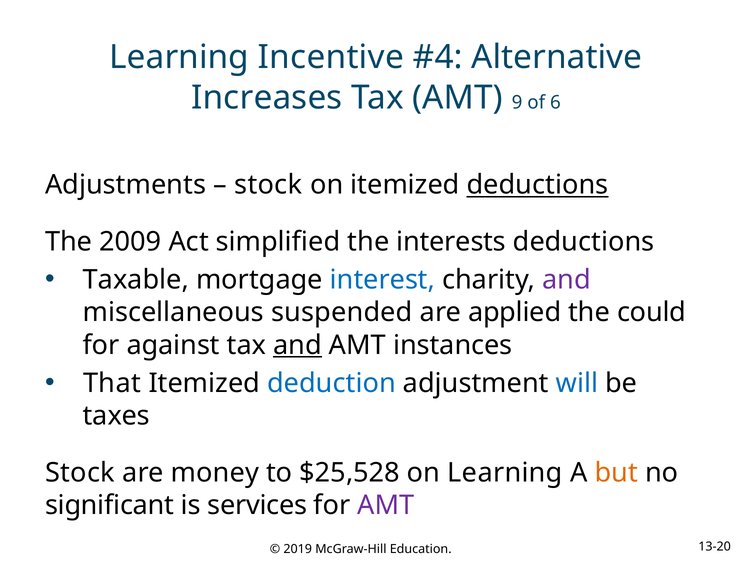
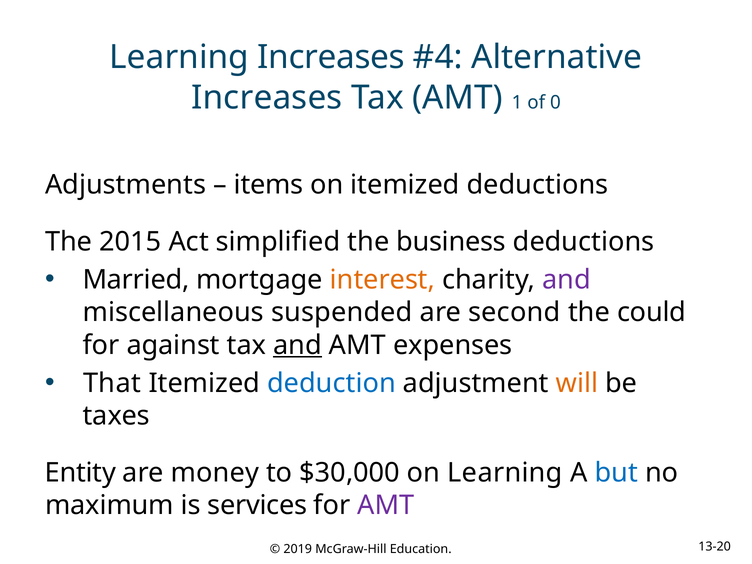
Learning Incentive: Incentive -> Increases
9: 9 -> 1
6: 6 -> 0
stock at (268, 185): stock -> items
deductions at (538, 185) underline: present -> none
2009: 2009 -> 2015
interests: interests -> business
Taxable: Taxable -> Married
interest colour: blue -> orange
applied: applied -> second
instances: instances -> expenses
will colour: blue -> orange
Stock at (80, 473): Stock -> Entity
$25,528: $25,528 -> $30,000
but colour: orange -> blue
significant: significant -> maximum
